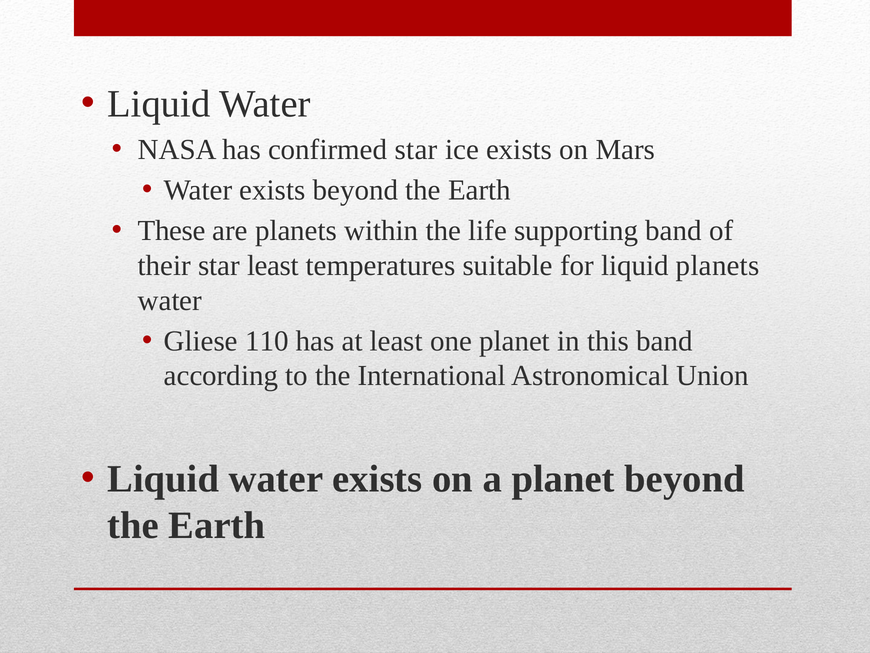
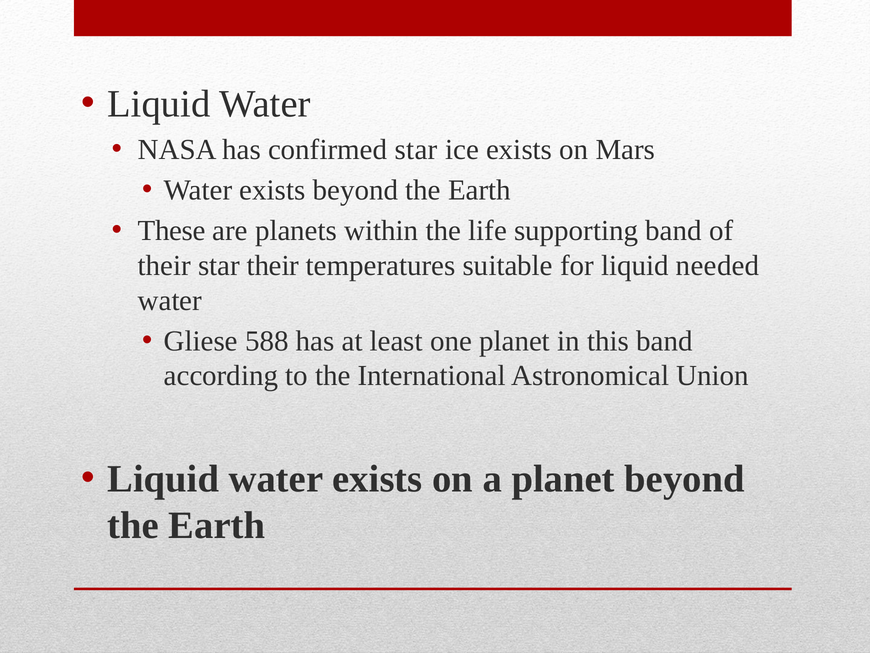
star least: least -> their
liquid planets: planets -> needed
110: 110 -> 588
